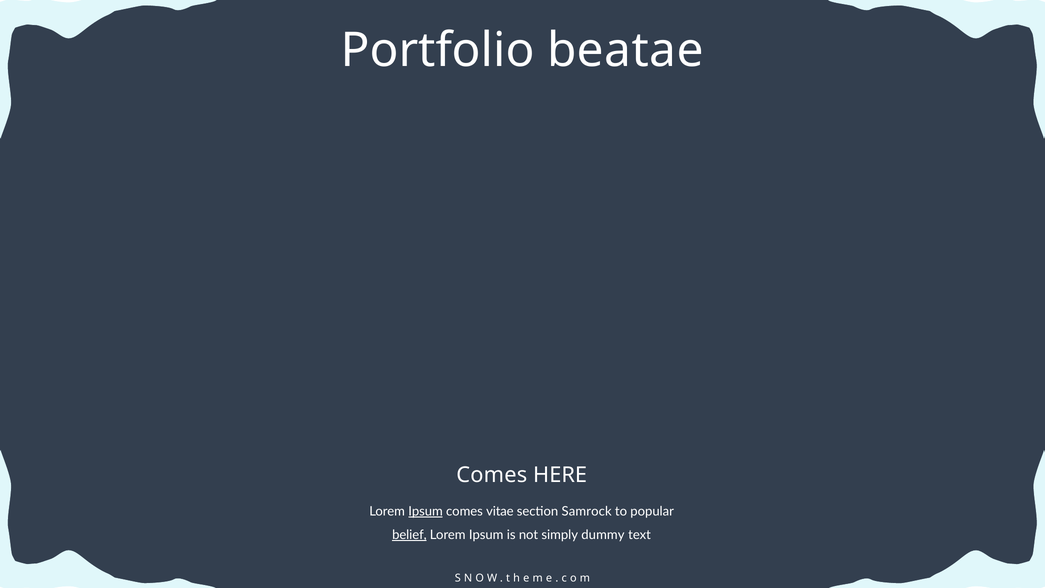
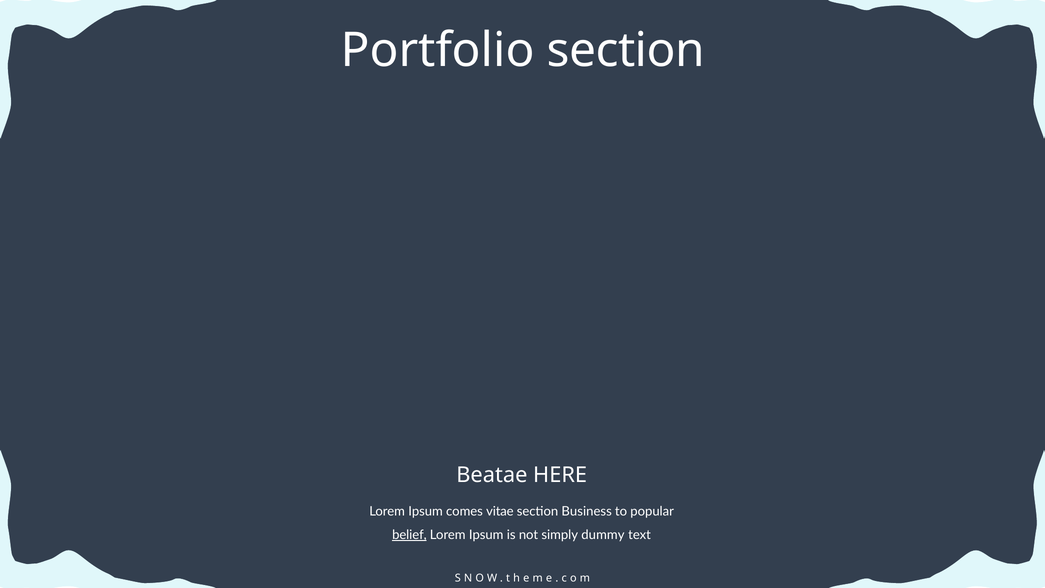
Portfolio beatae: beatae -> section
Comes at (492, 475): Comes -> Beatae
Ipsum at (426, 511) underline: present -> none
Samrock: Samrock -> Business
